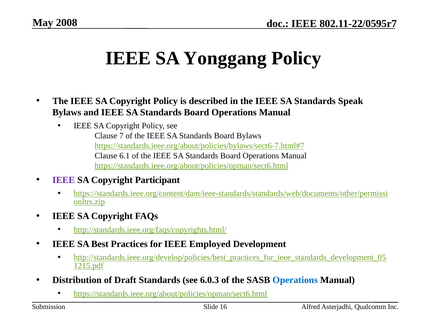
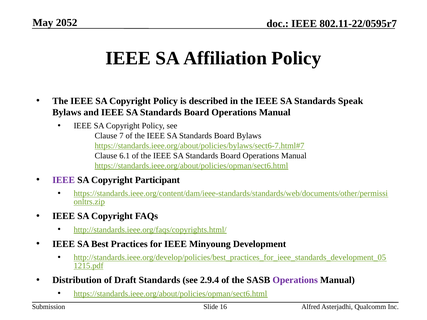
2008: 2008 -> 2052
Yonggang: Yonggang -> Affiliation
Employed: Employed -> Minyoung
6.0.3: 6.0.3 -> 2.9.4
Operations at (295, 280) colour: blue -> purple
